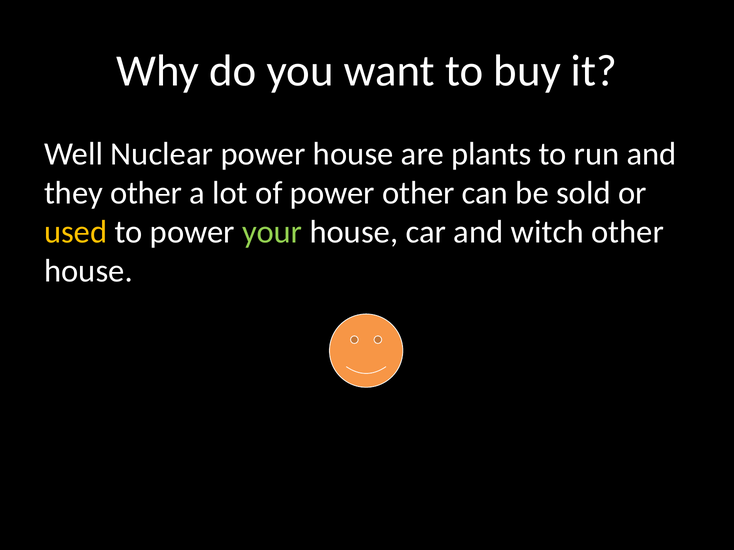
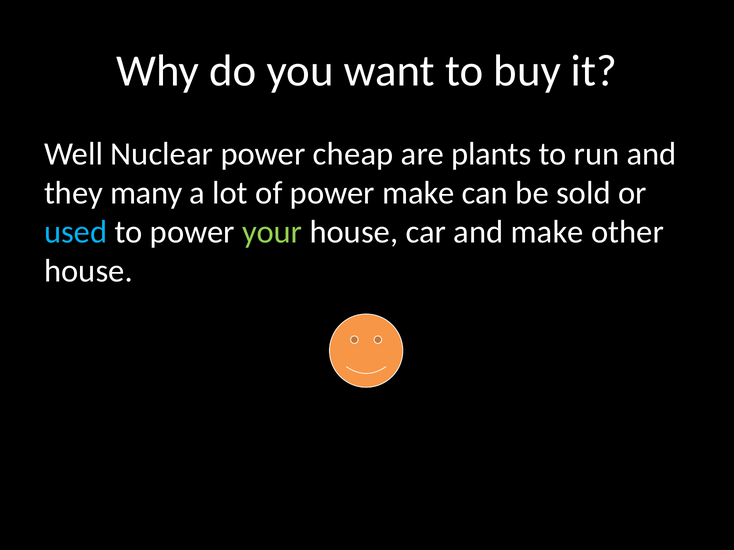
power house: house -> cheap
they other: other -> many
power other: other -> make
used colour: yellow -> light blue
and witch: witch -> make
